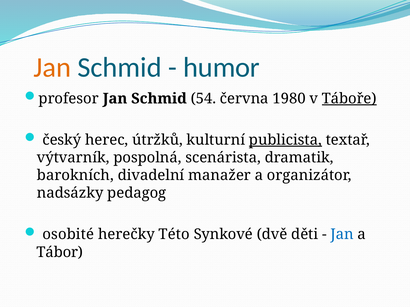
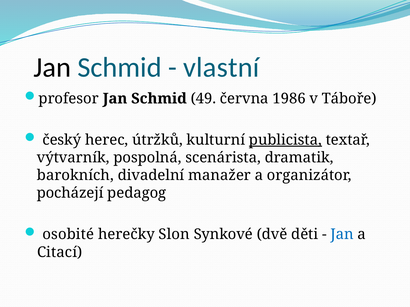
Jan at (52, 68) colour: orange -> black
humor: humor -> vlastní
54: 54 -> 49
1980: 1980 -> 1986
Táboře underline: present -> none
nadsázky: nadsázky -> pocházejí
Této: Této -> Slon
Tábor: Tábor -> Citací
